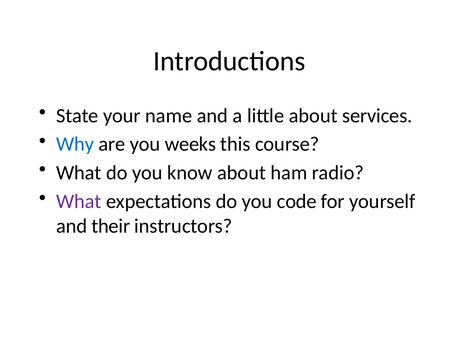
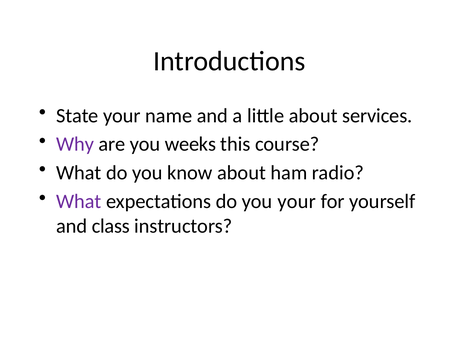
Why colour: blue -> purple
you code: code -> your
their: their -> class
